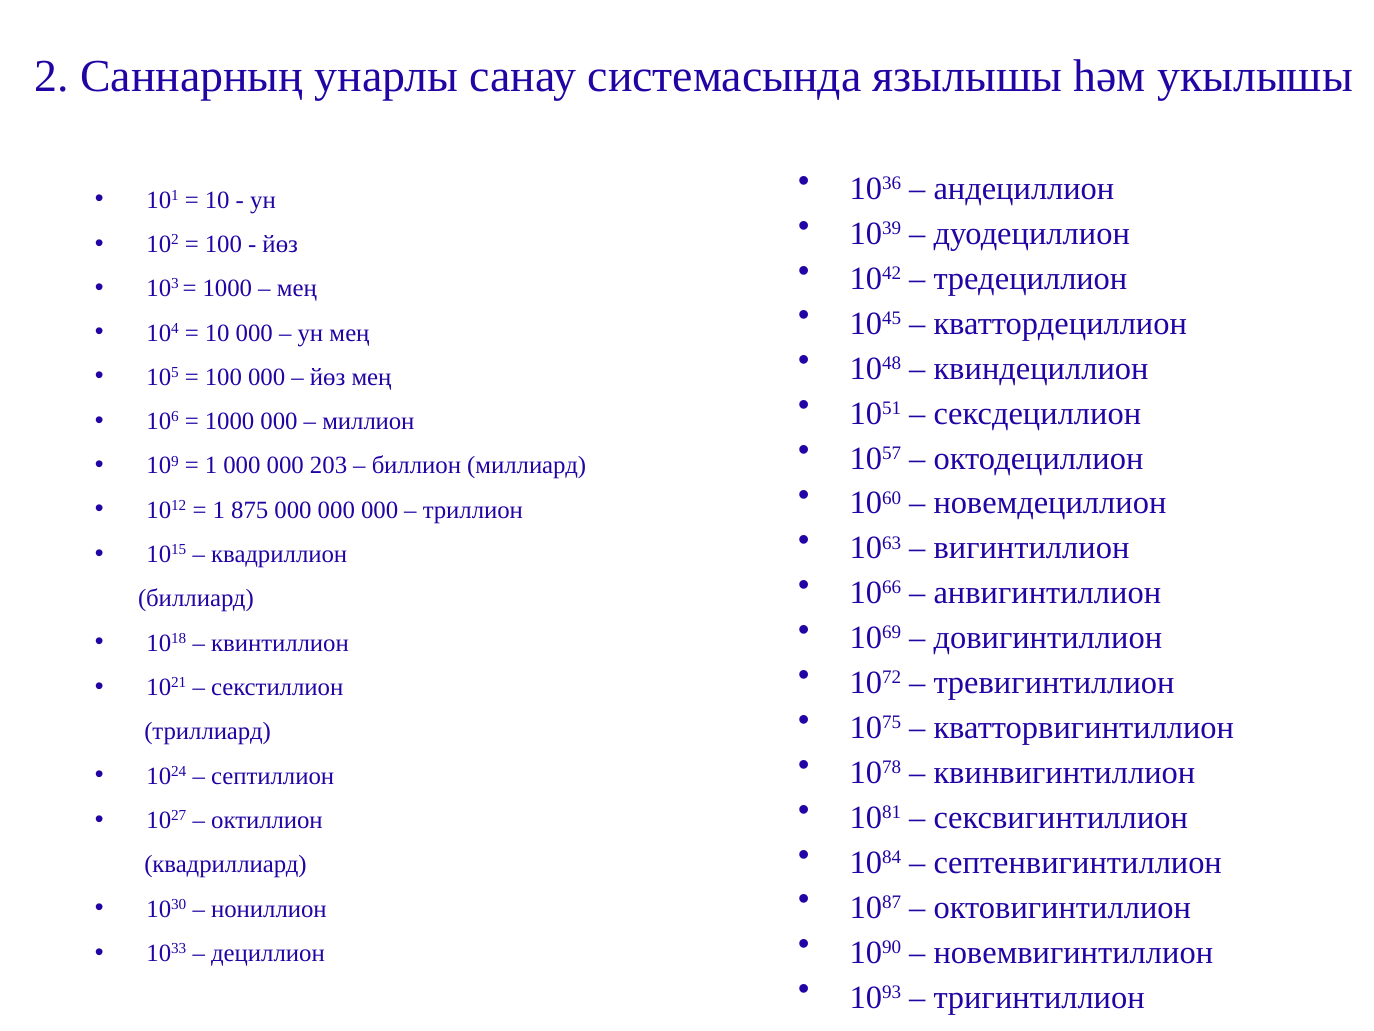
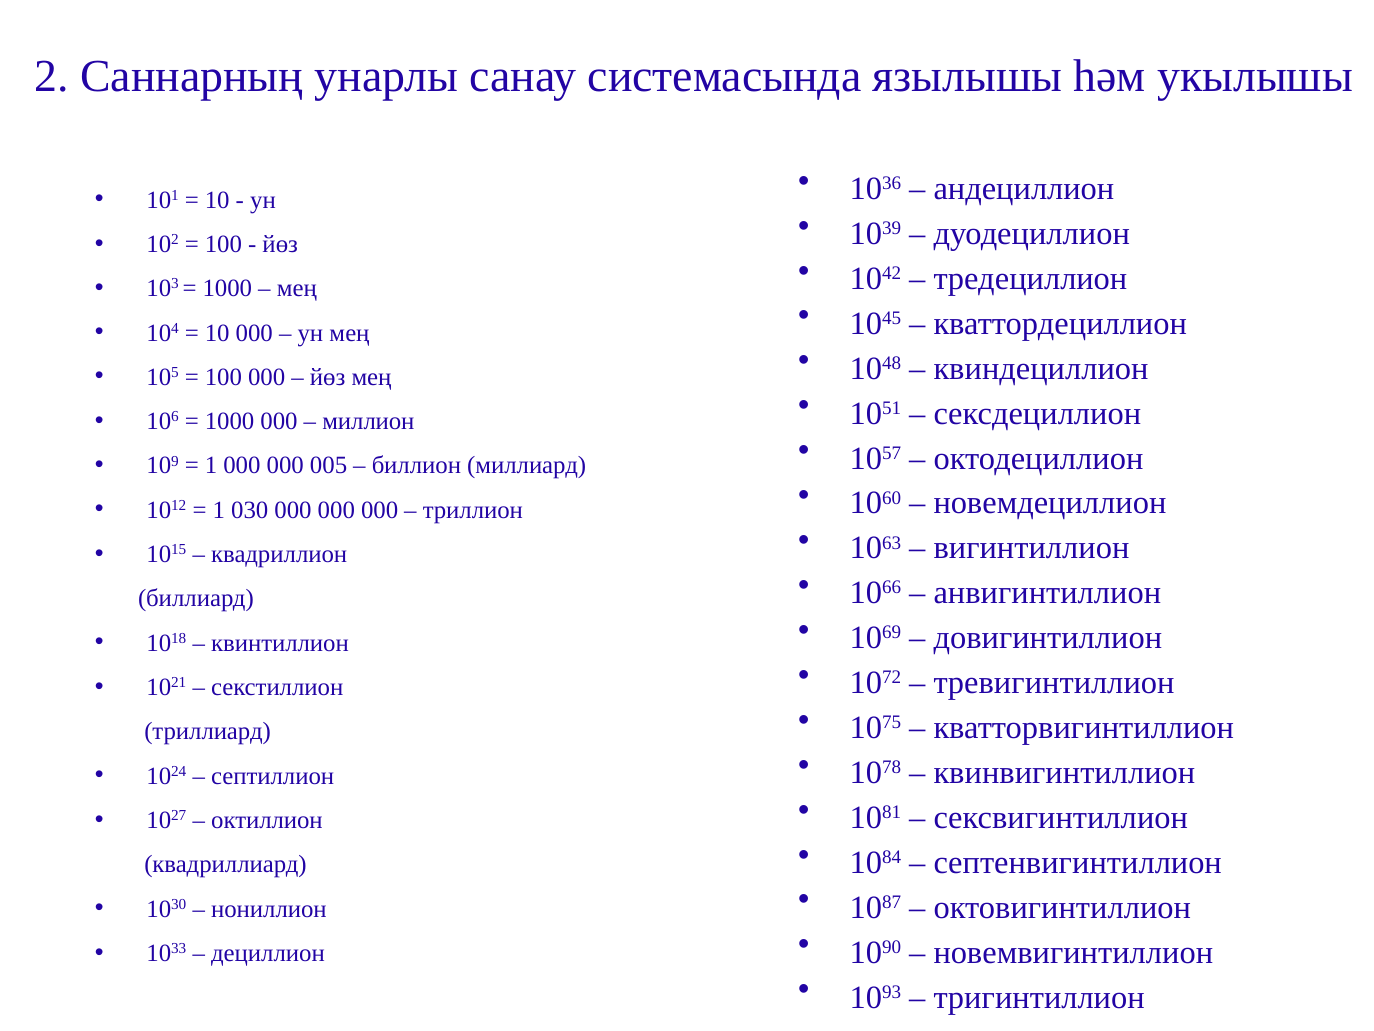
203: 203 -> 005
875: 875 -> 030
